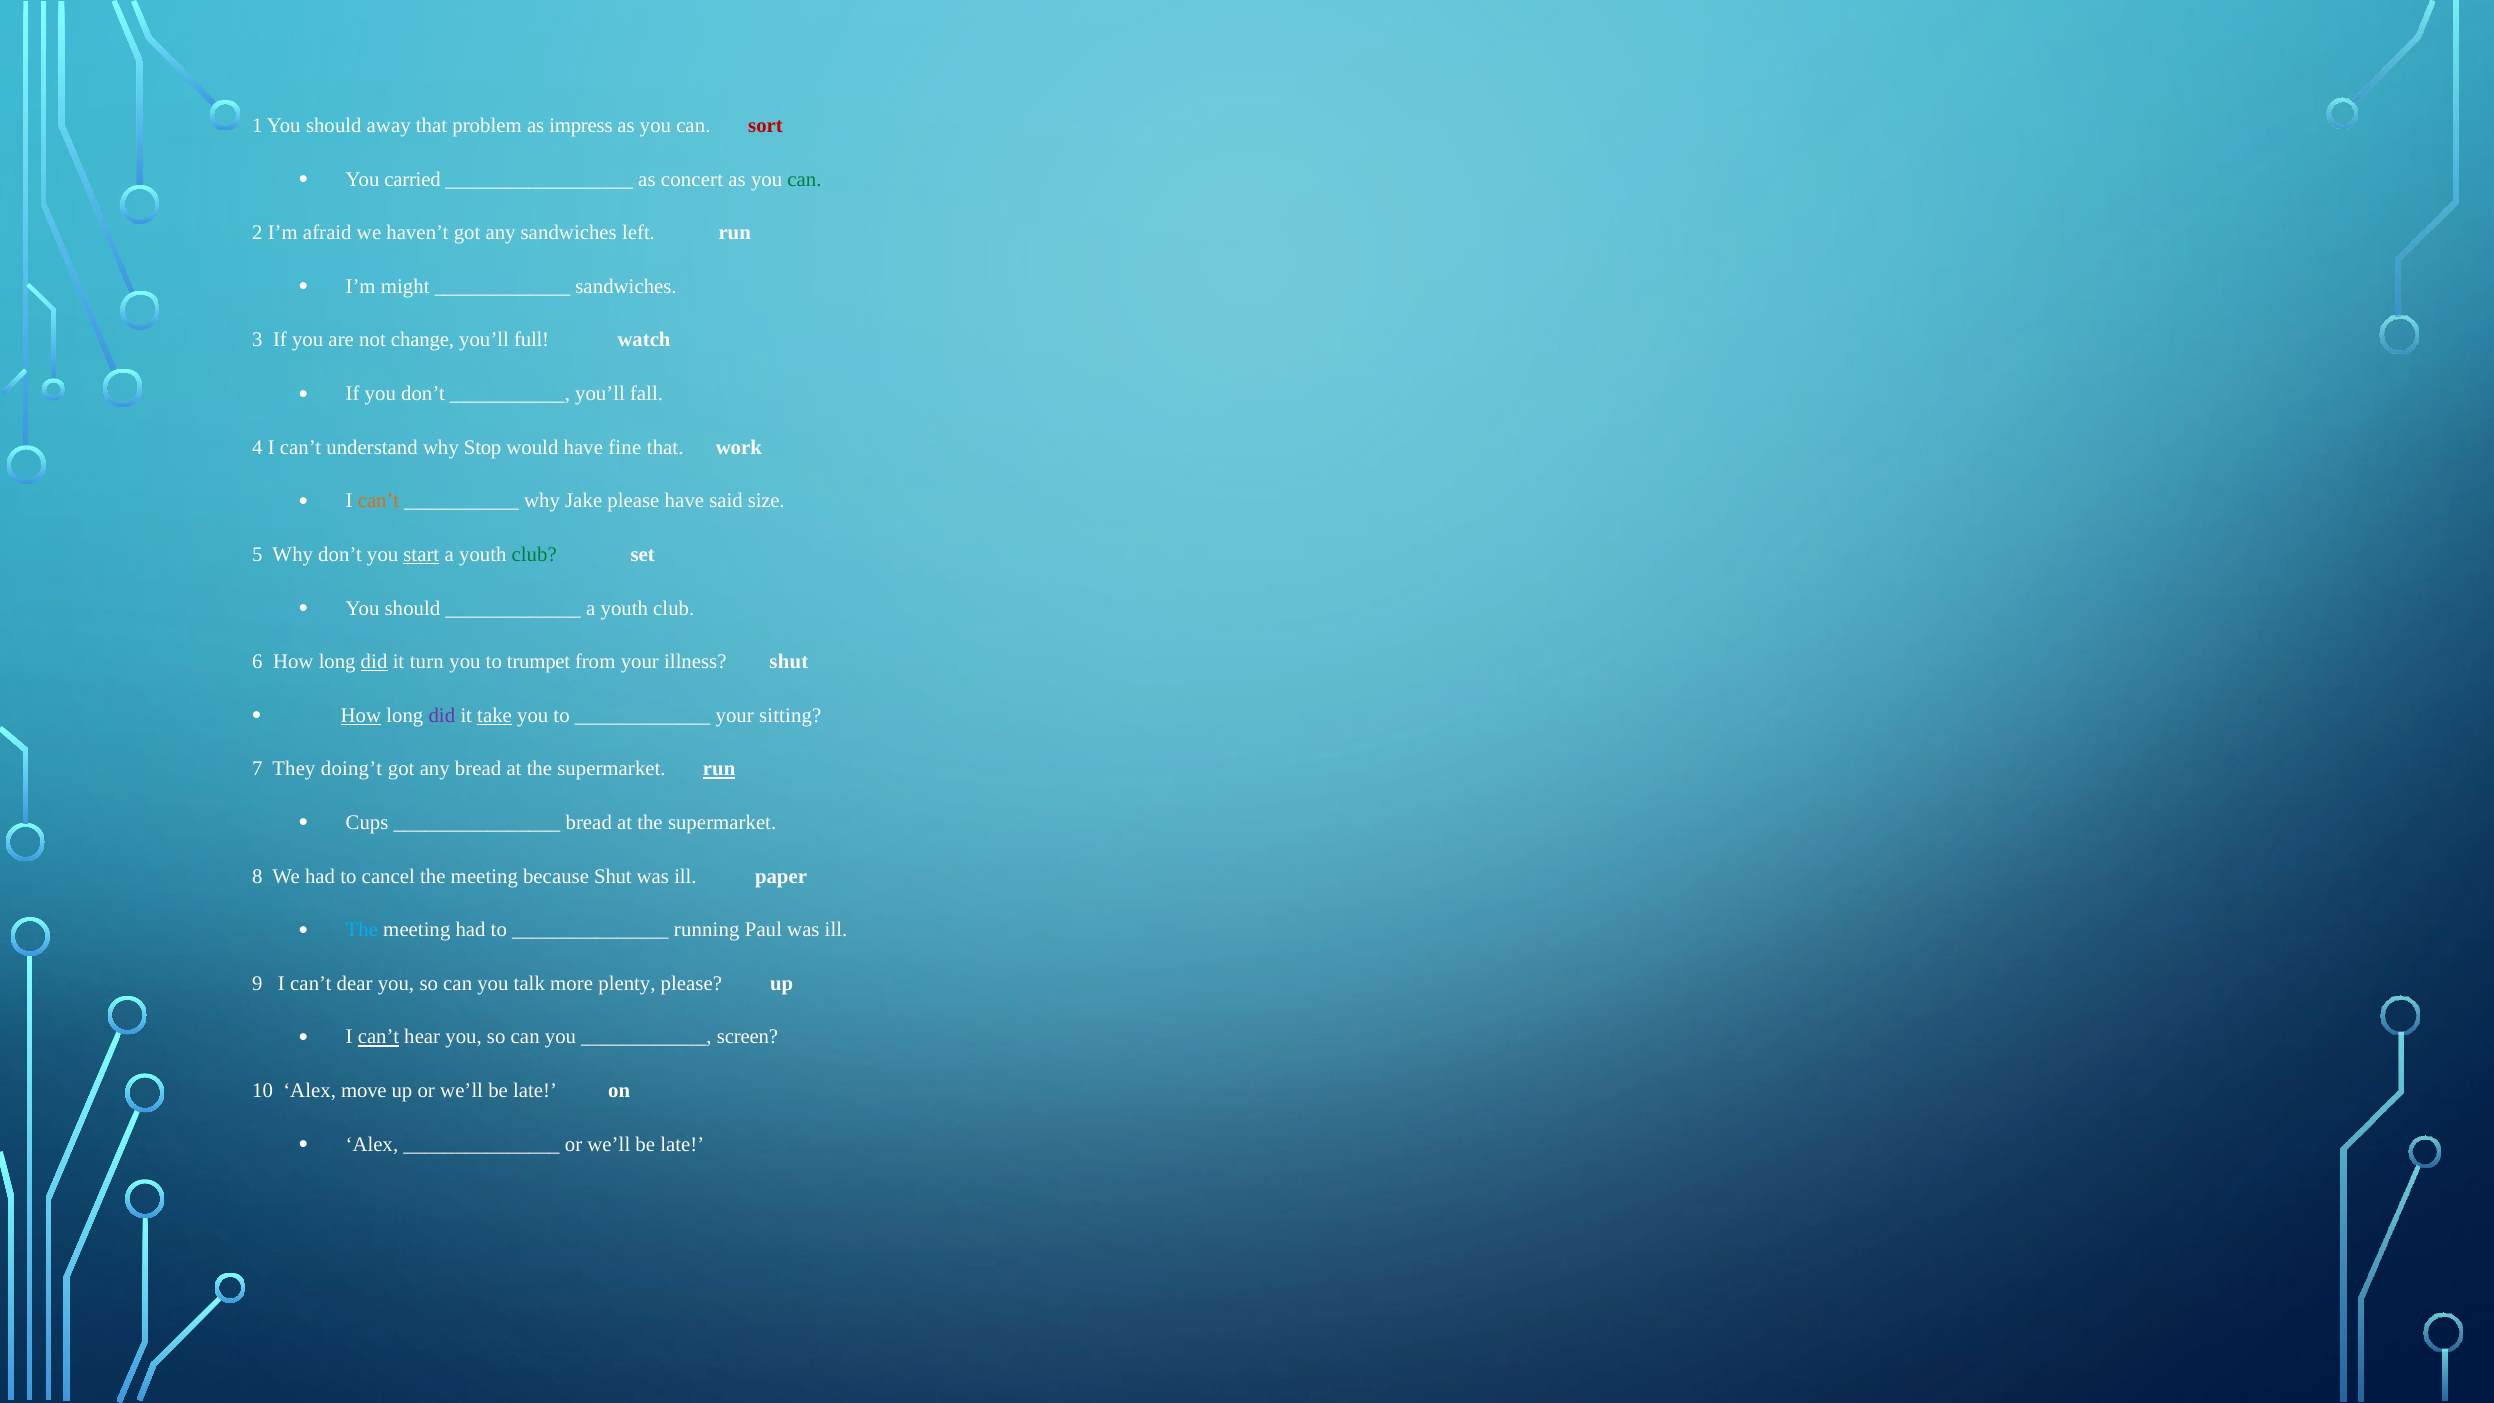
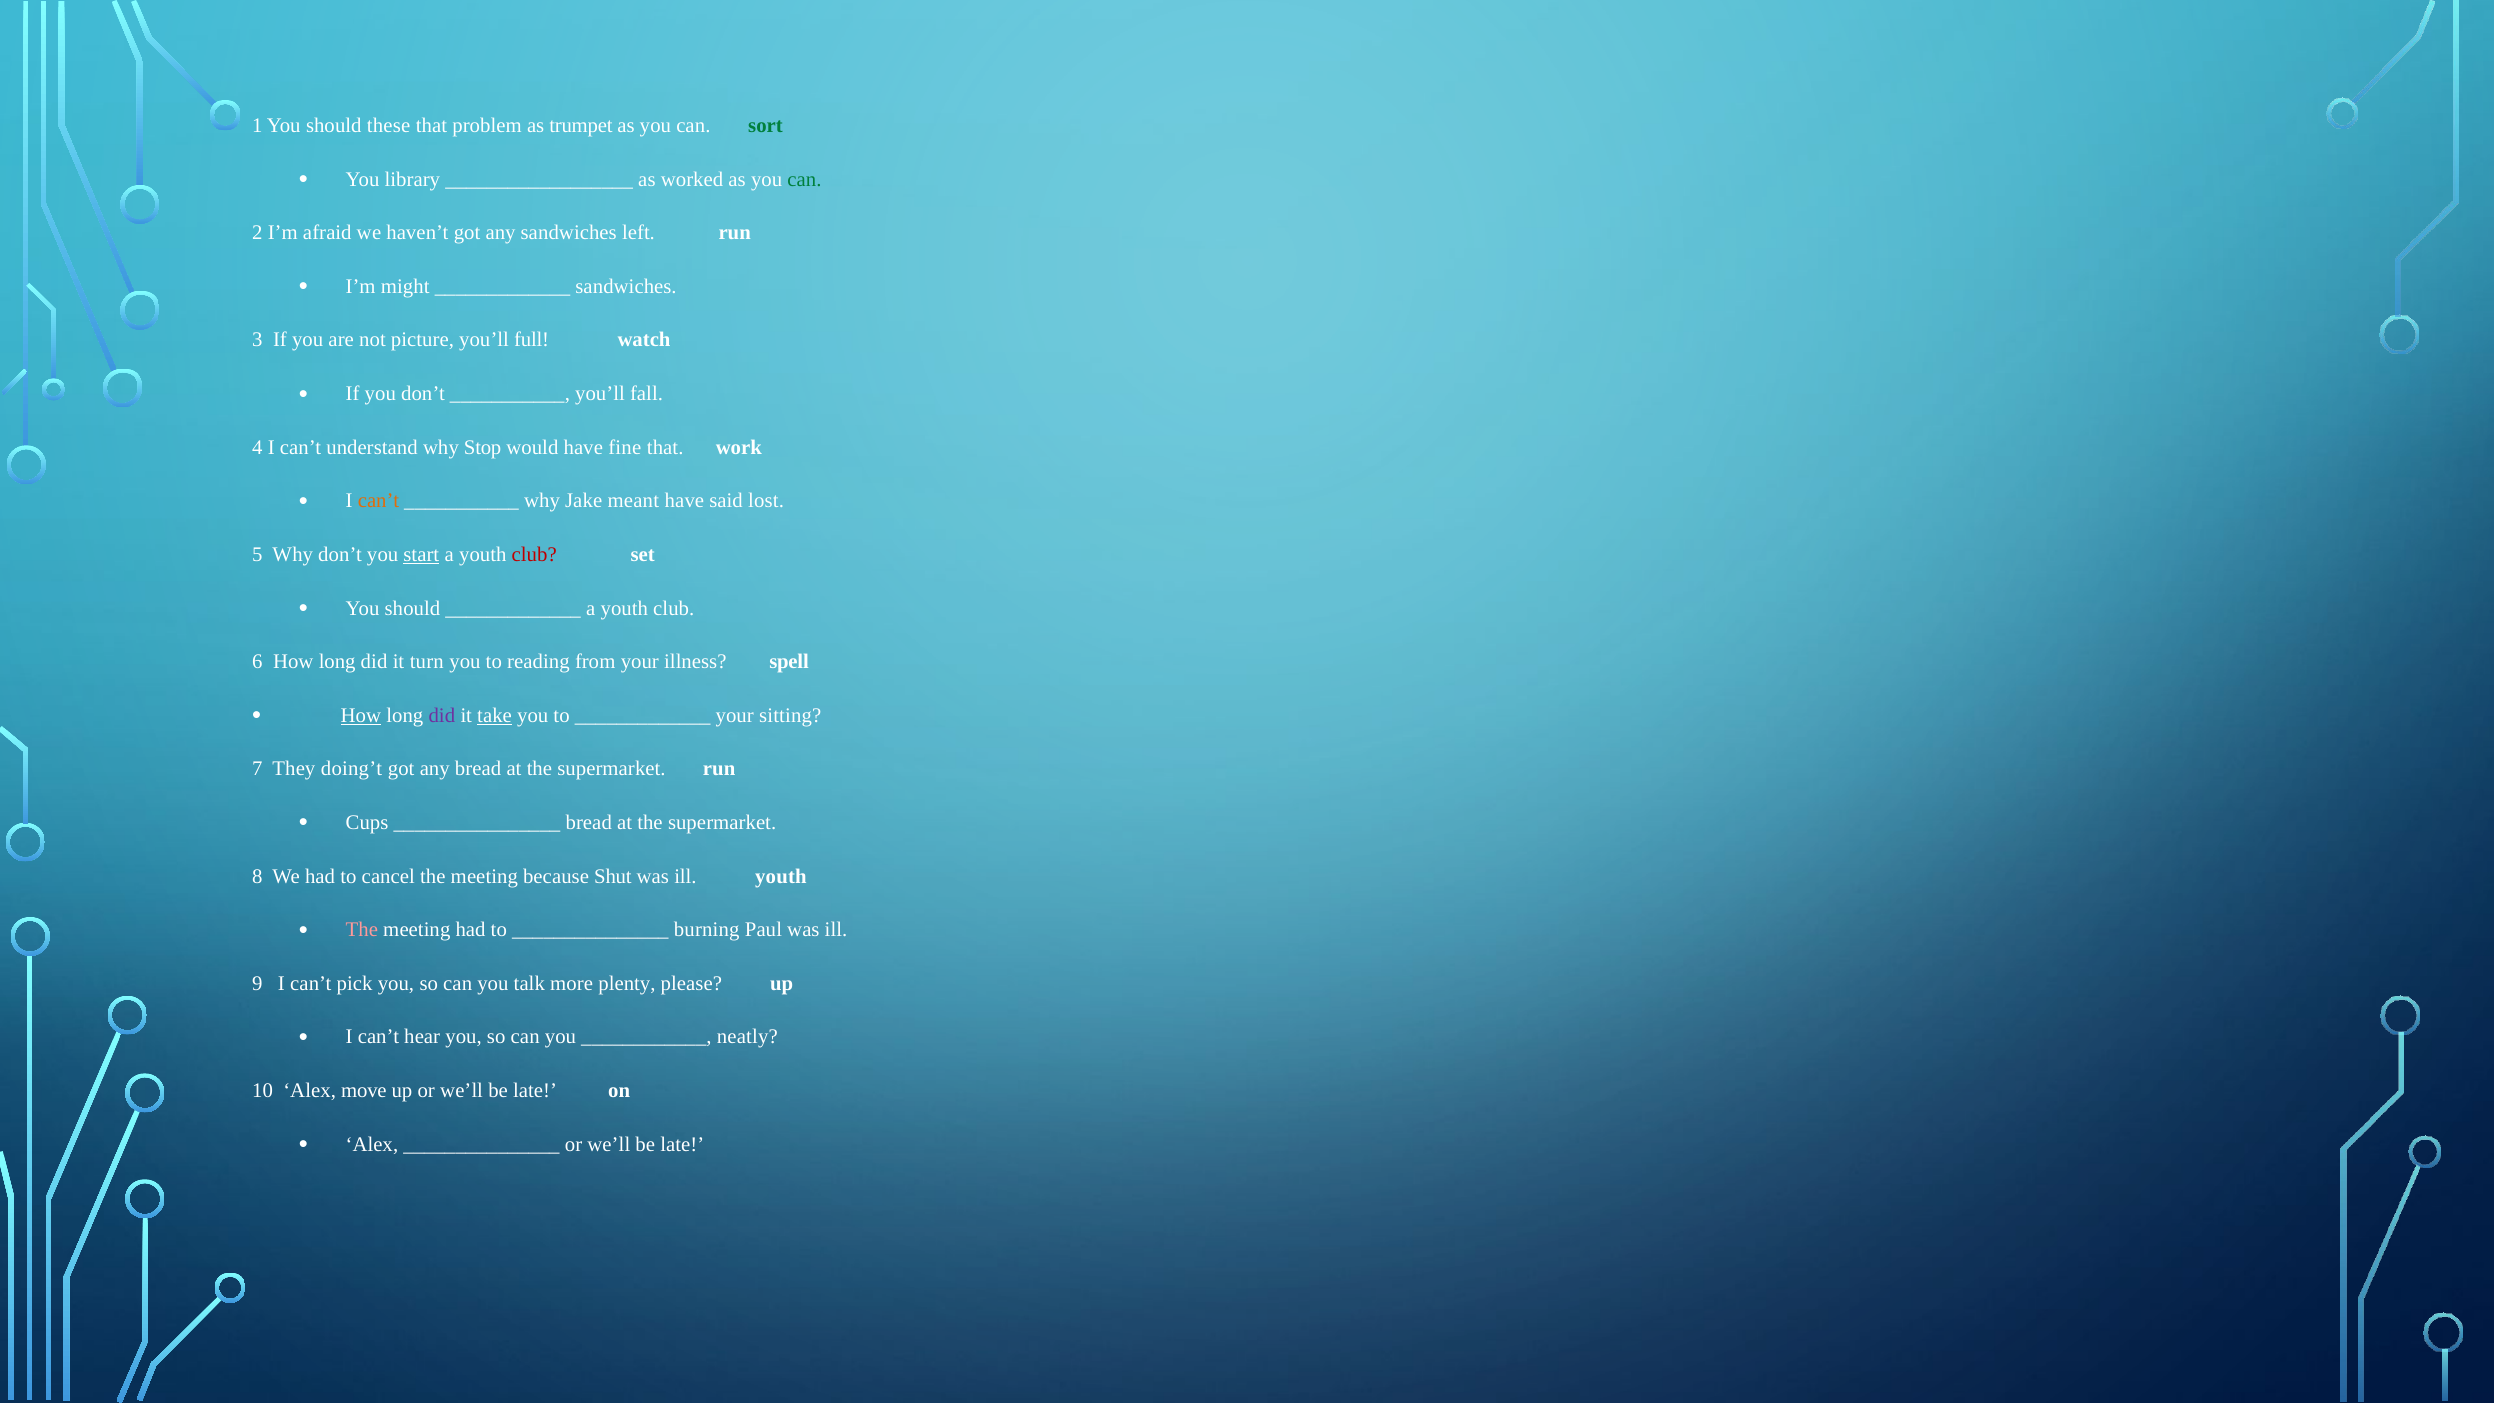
away: away -> these
impress: impress -> trumpet
sort colour: red -> green
carried: carried -> library
concert: concert -> worked
change: change -> picture
Jake please: please -> meant
size: size -> lost
club at (534, 555) colour: green -> red
did at (374, 662) underline: present -> none
trumpet: trumpet -> reading
illness shut: shut -> spell
run at (719, 769) underline: present -> none
ill paper: paper -> youth
The at (362, 930) colour: light blue -> pink
running: running -> burning
dear: dear -> pick
can’t at (379, 1037) underline: present -> none
screen: screen -> neatly
